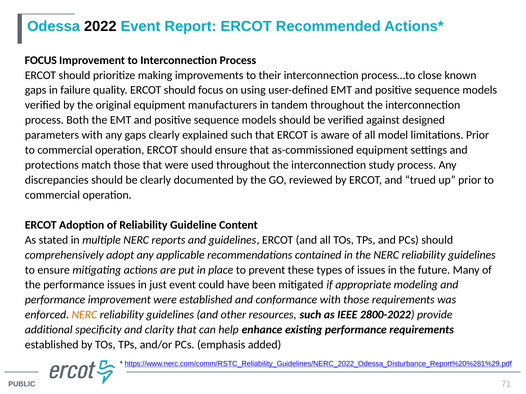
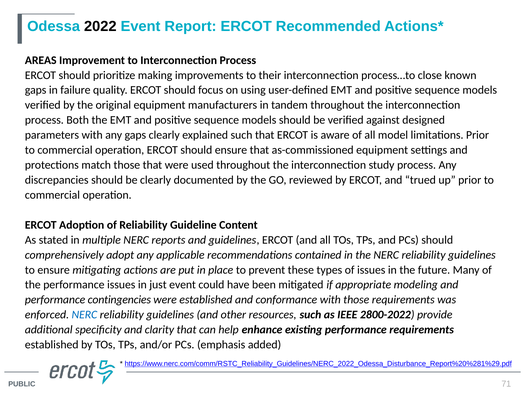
FOCUS at (41, 60): FOCUS -> AREAS
performance improvement: improvement -> contingencies
NERC at (84, 315) colour: orange -> blue
